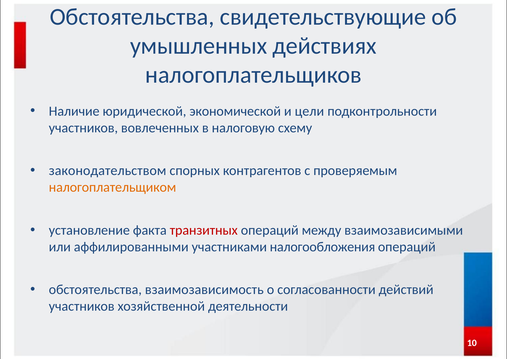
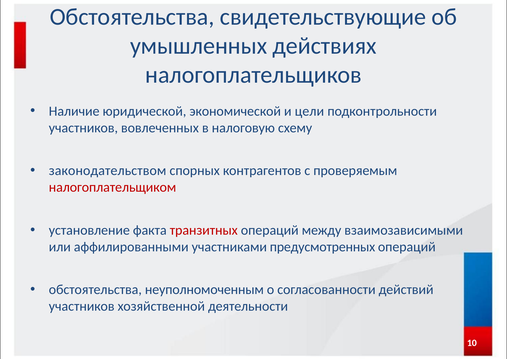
налогоплательщиком colour: orange -> red
налогообложения: налогообложения -> предусмотренных
взаимозависимость: взаимозависимость -> неуполномоченным
